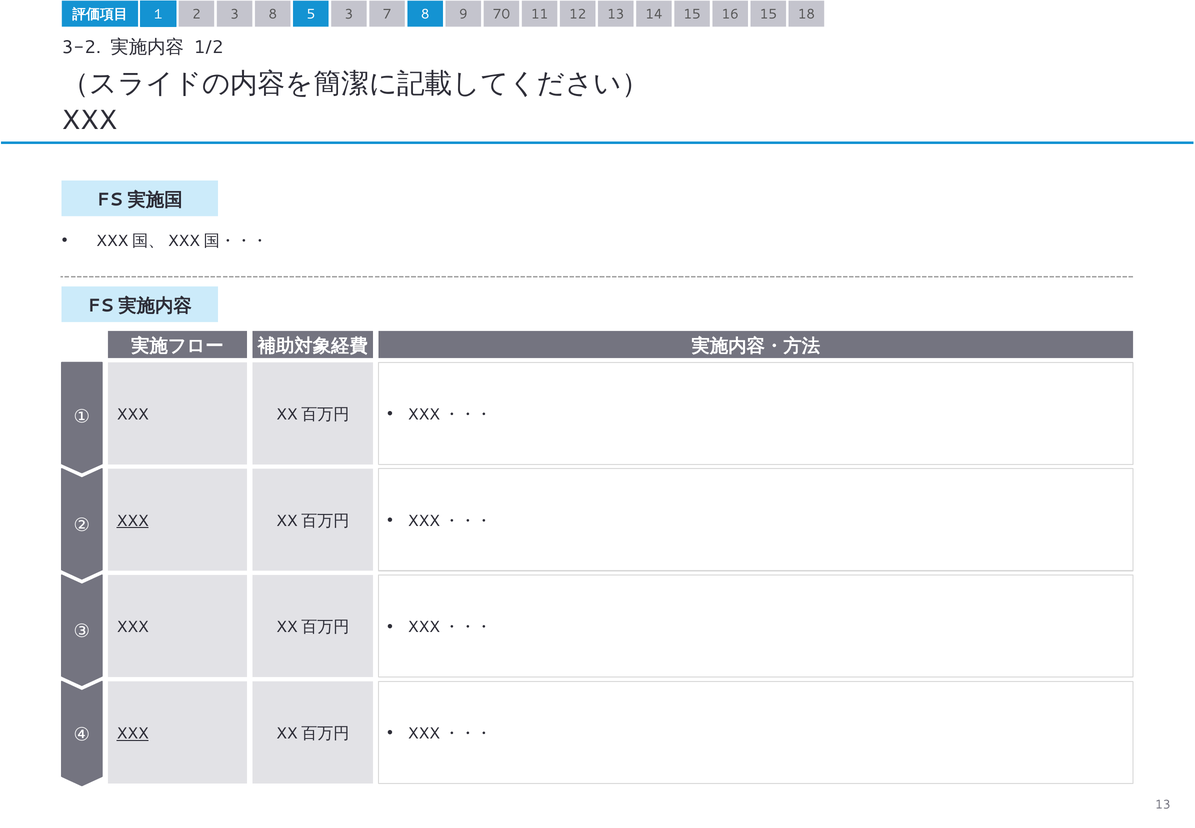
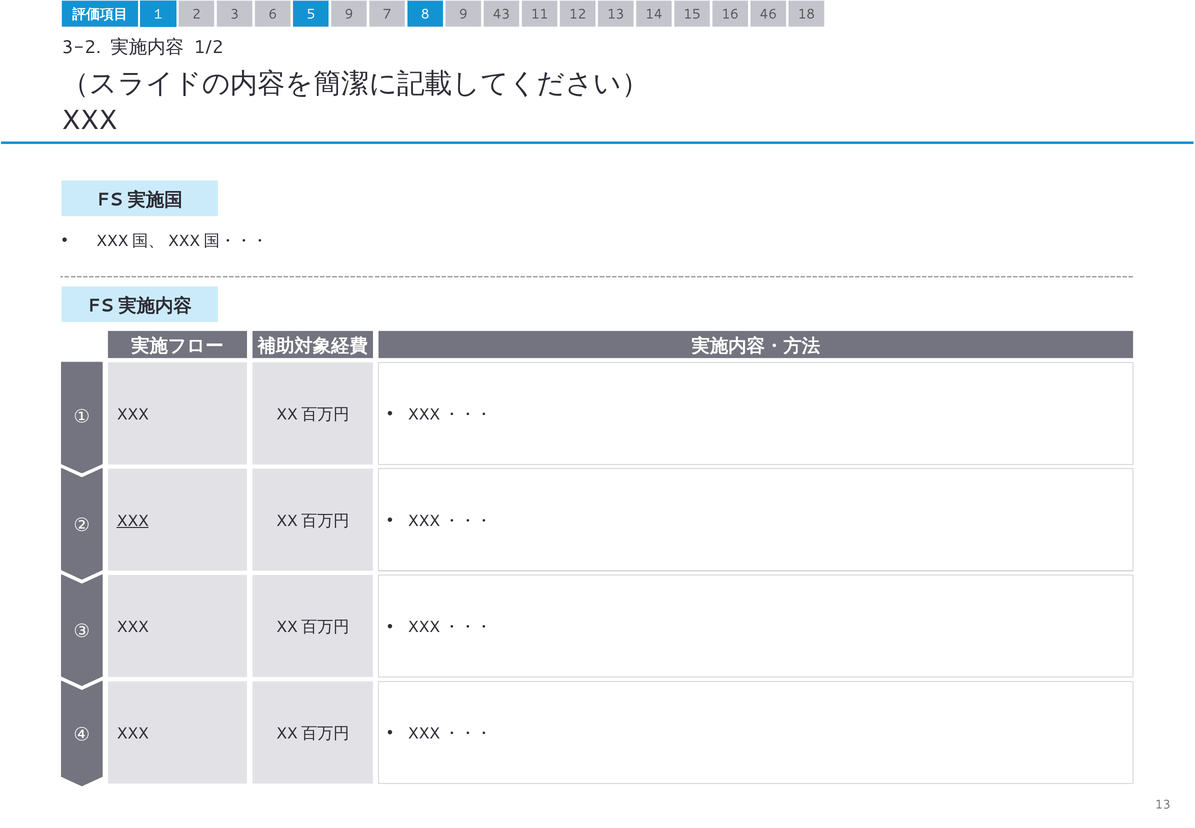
3 8: 8 -> 6
5 3: 3 -> 9
70: 70 -> 43
16 15: 15 -> 46
XXX at (133, 733) underline: present -> none
